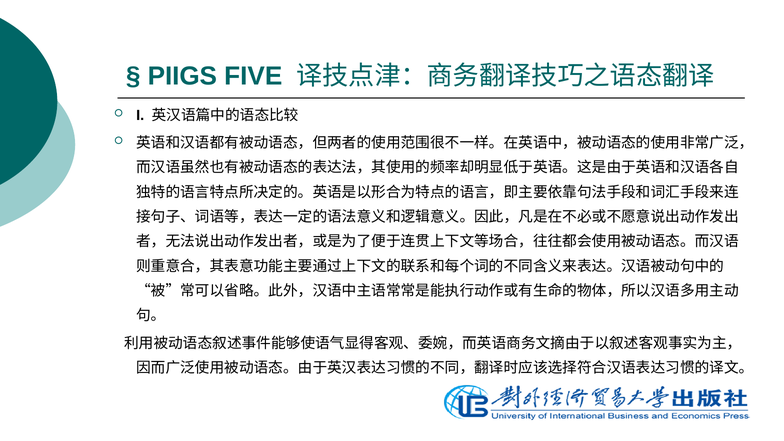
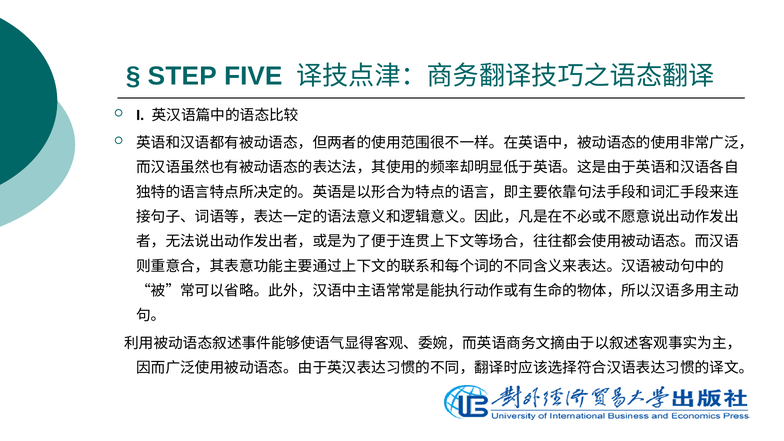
PIIGS: PIIGS -> STEP
